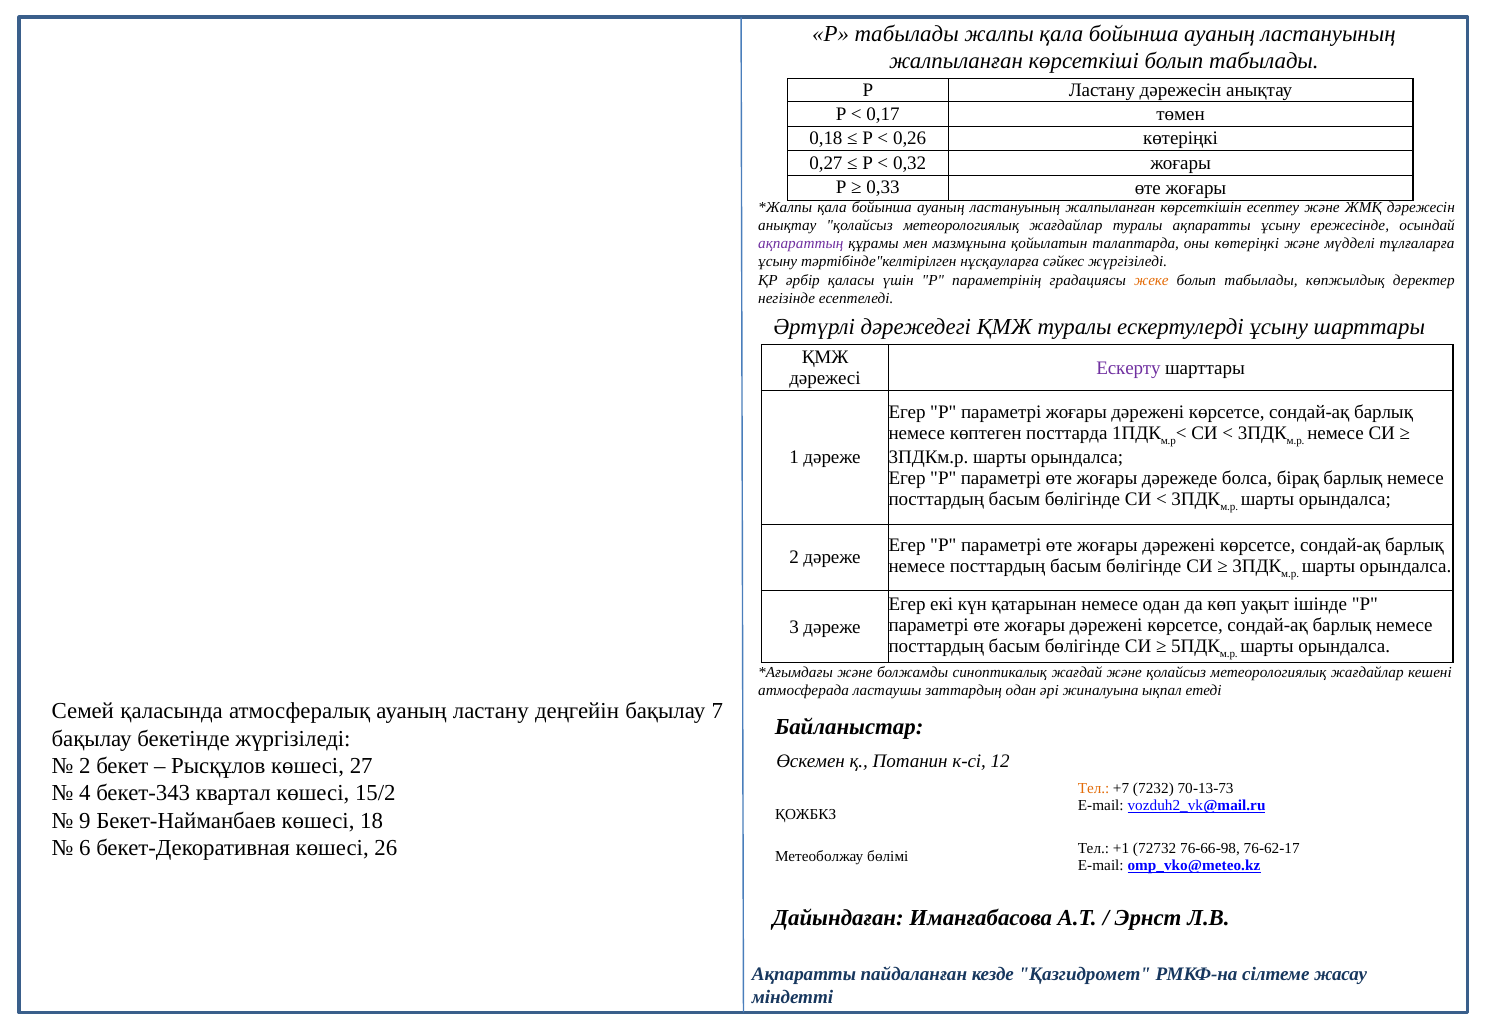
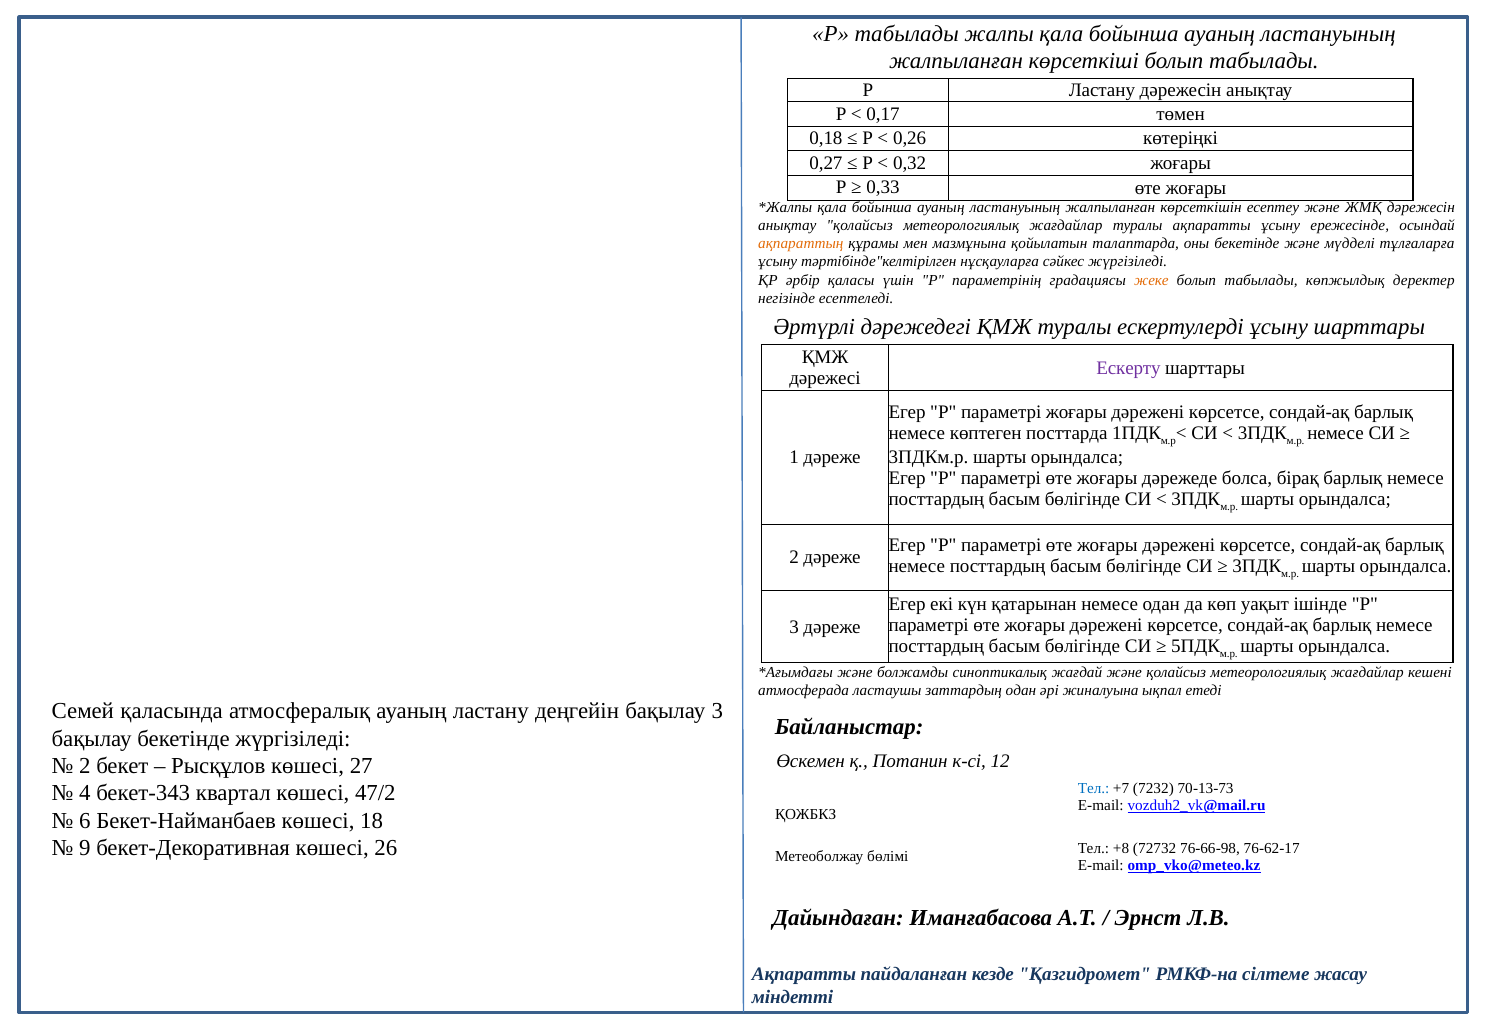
ақпараттың colour: purple -> orange
оны көтеріңкі: көтеріңкі -> бекетінде
бақылау 7: 7 -> 3
Тел at (1094, 789) colour: orange -> blue
15/2: 15/2 -> 47/2
9: 9 -> 6
6: 6 -> 9
+1: +1 -> +8
